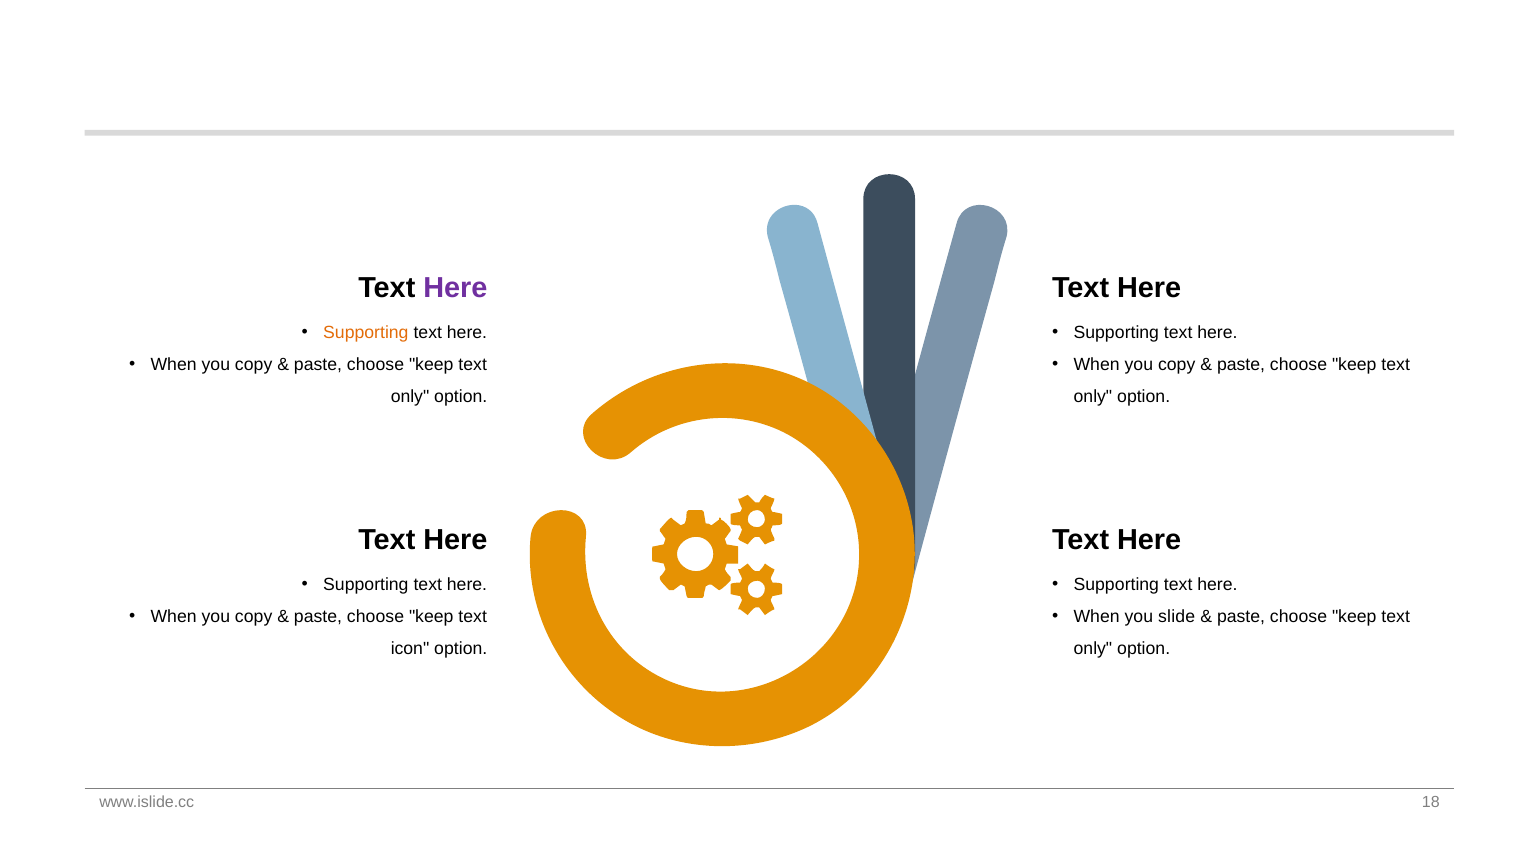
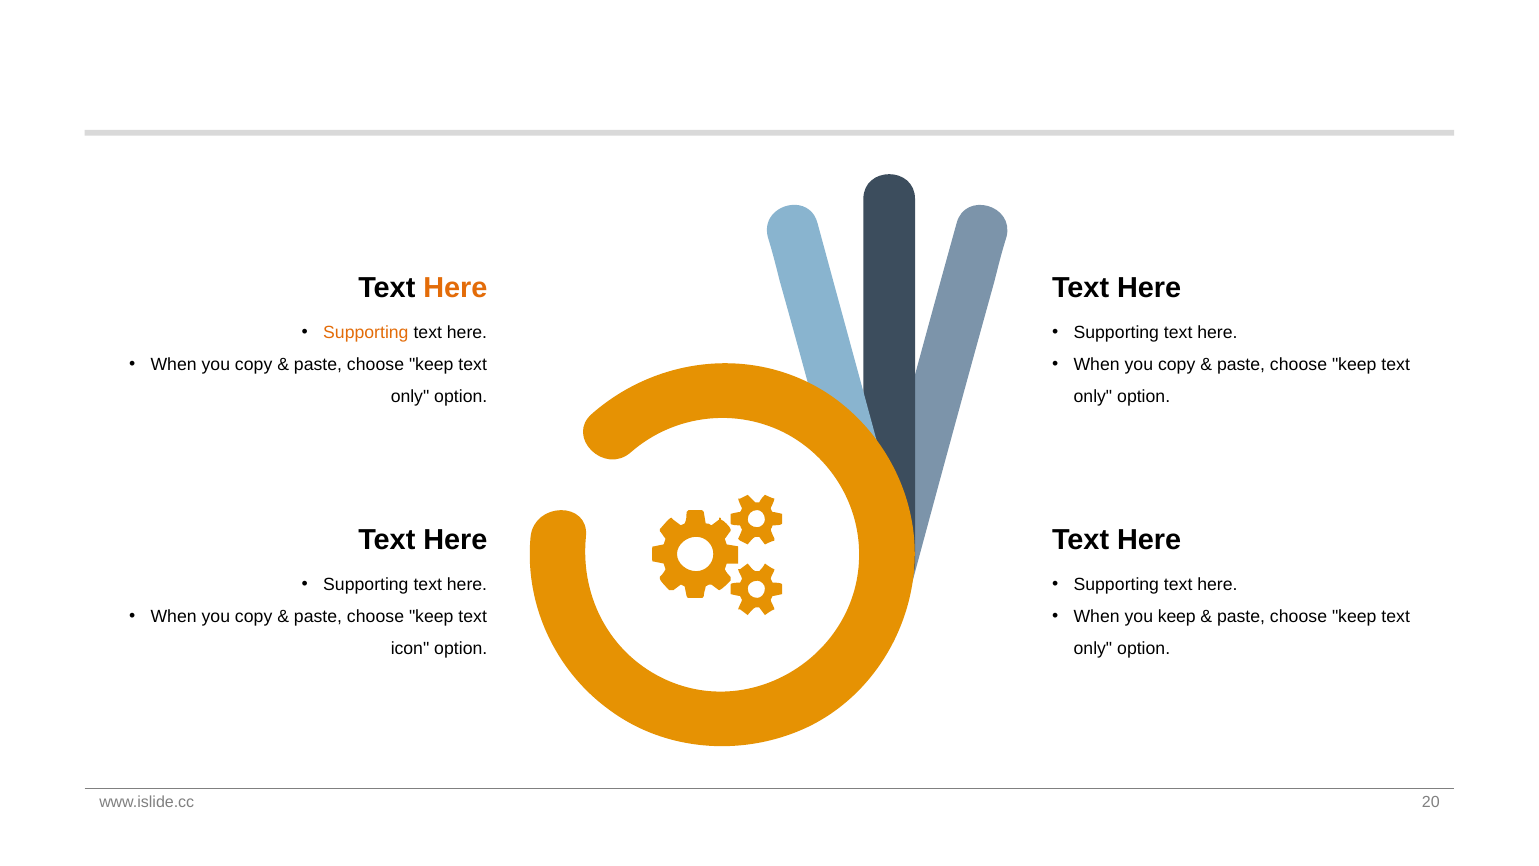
Here at (455, 288) colour: purple -> orange
you slide: slide -> keep
18: 18 -> 20
